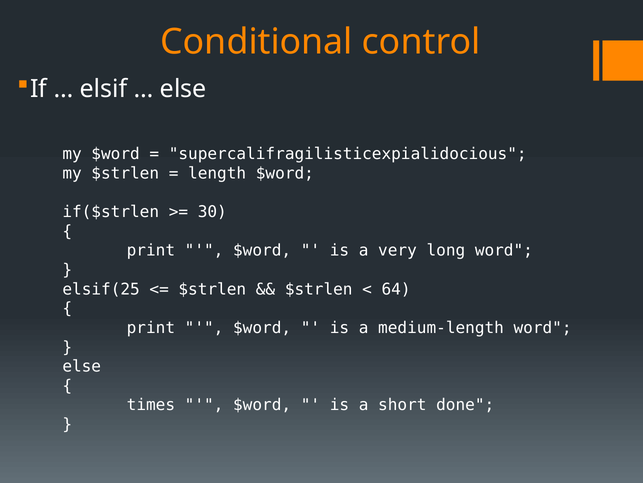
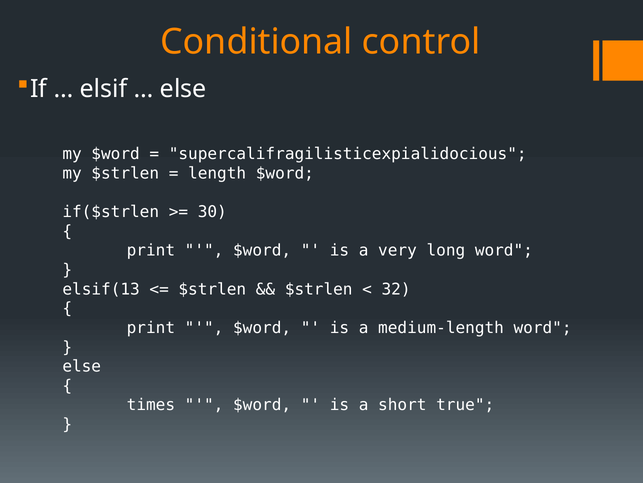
elsif(25: elsif(25 -> elsif(13
64: 64 -> 32
done: done -> true
